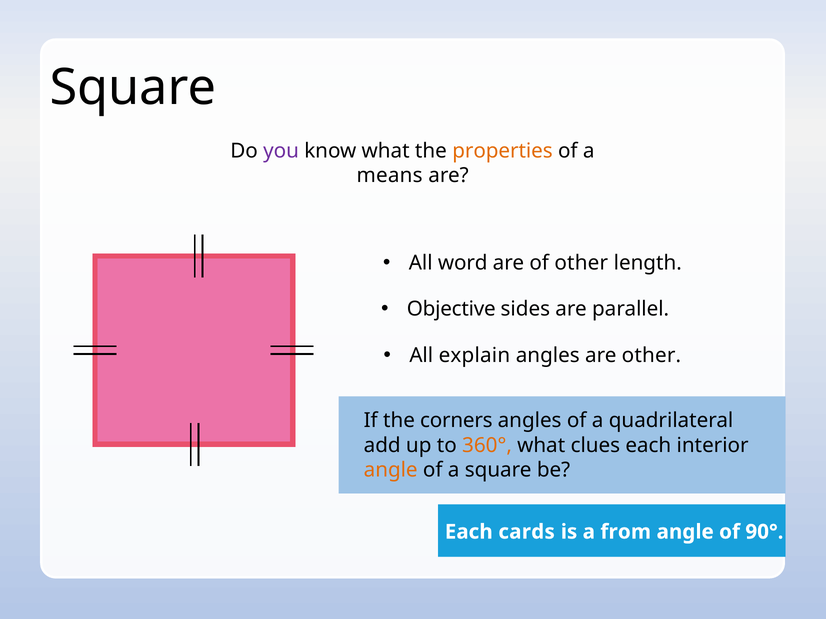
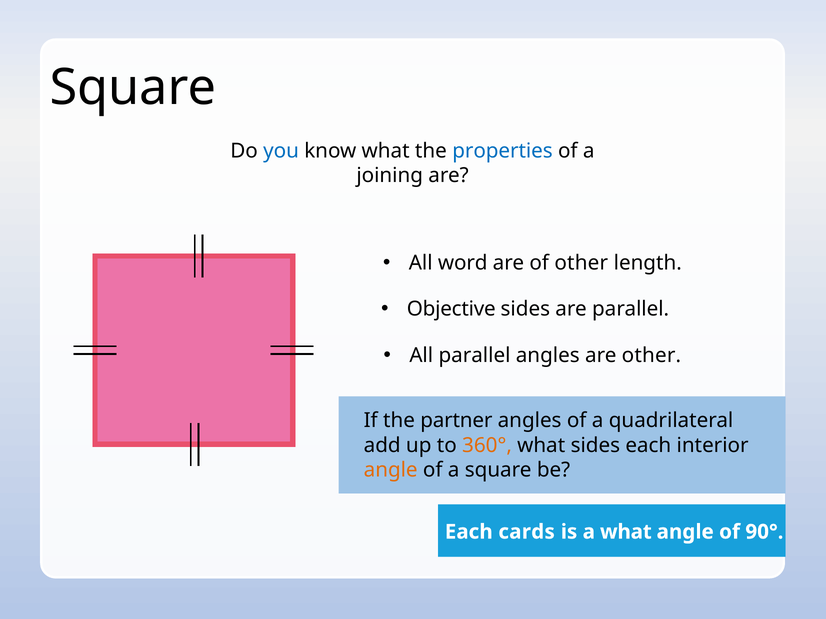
you colour: purple -> blue
properties colour: orange -> blue
means: means -> joining
All explain: explain -> parallel
corners: corners -> partner
what clues: clues -> sides
a from: from -> what
